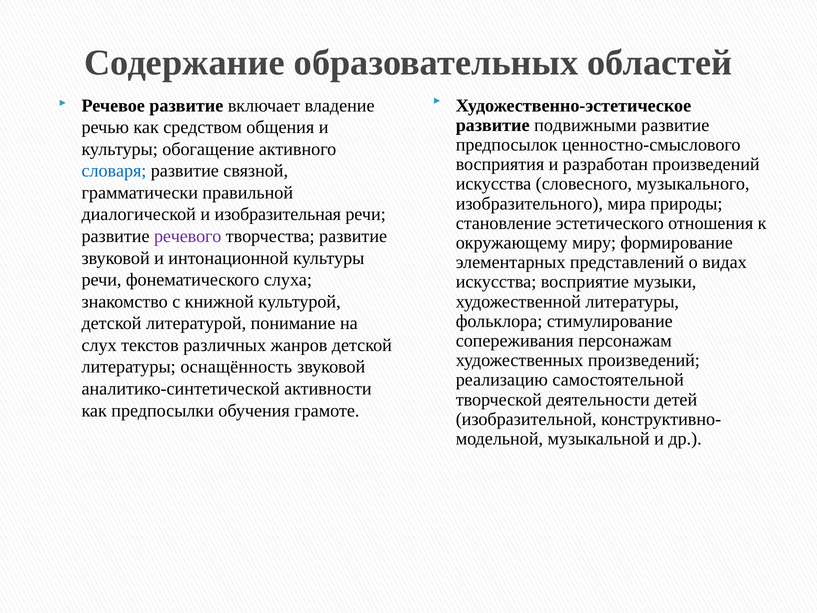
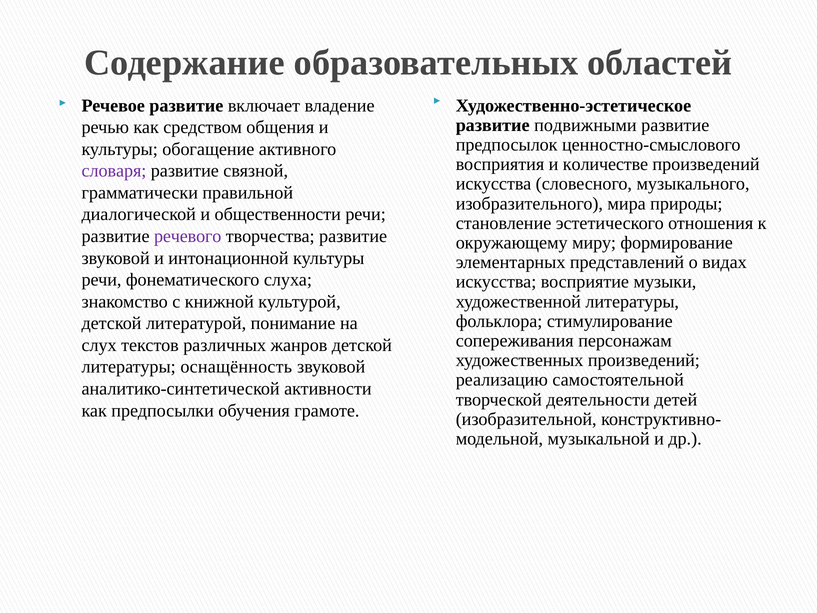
разработан: разработан -> количестве
словаря colour: blue -> purple
изобразительная: изобразительная -> общественности
